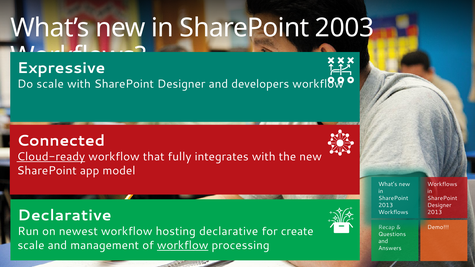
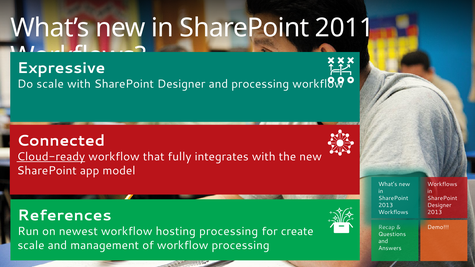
2003: 2003 -> 2011
and developers: developers -> processing
Declarative at (64, 215): Declarative -> References
hosting declarative: declarative -> processing
workflow at (183, 245) underline: present -> none
